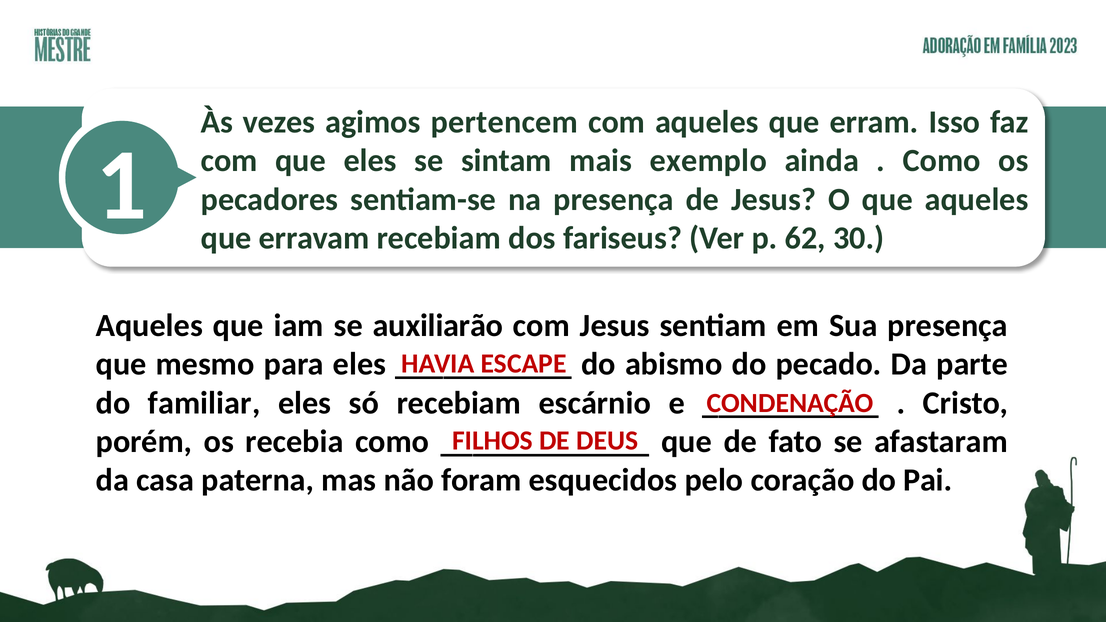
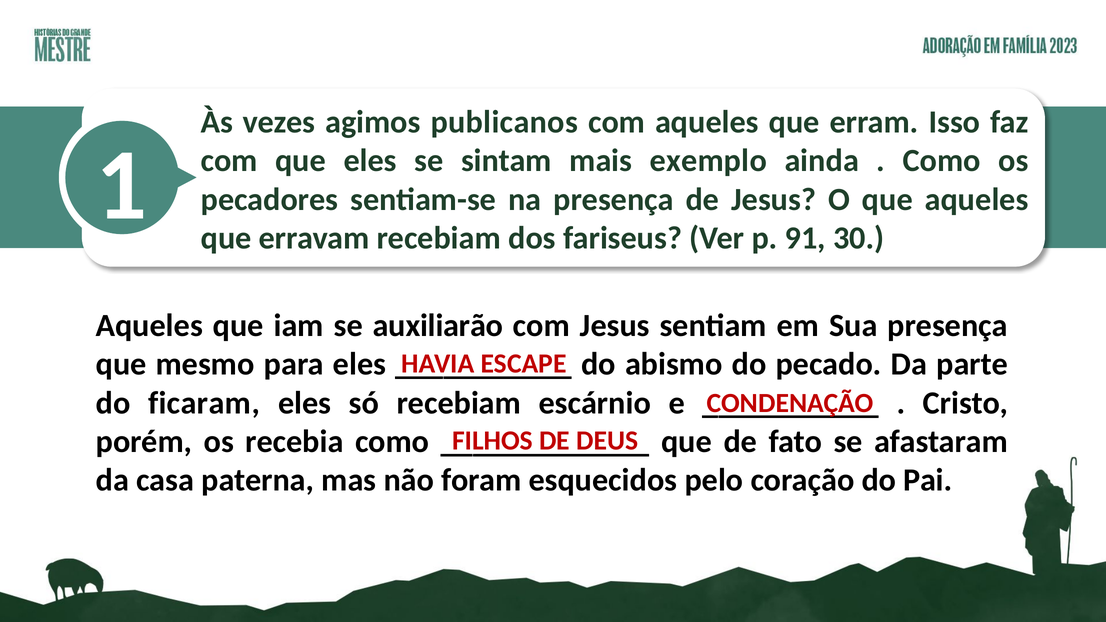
pertencem: pertencem -> publicanos
62: 62 -> 91
familiar: familiar -> ficaram
